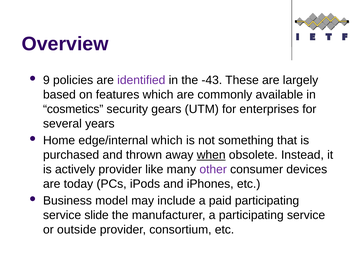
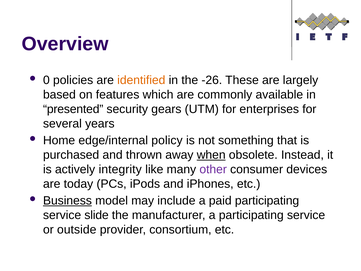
9: 9 -> 0
identified colour: purple -> orange
-43: -43 -> -26
cosmetics: cosmetics -> presented
edge/internal which: which -> policy
actively provider: provider -> integrity
Business underline: none -> present
